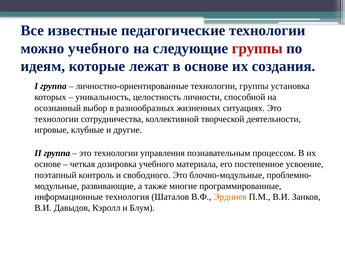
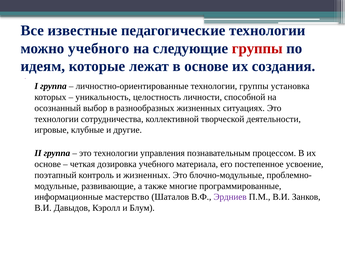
и свободного: свободного -> жизненных
технология: технология -> мастерство
Эрдниев colour: orange -> purple
